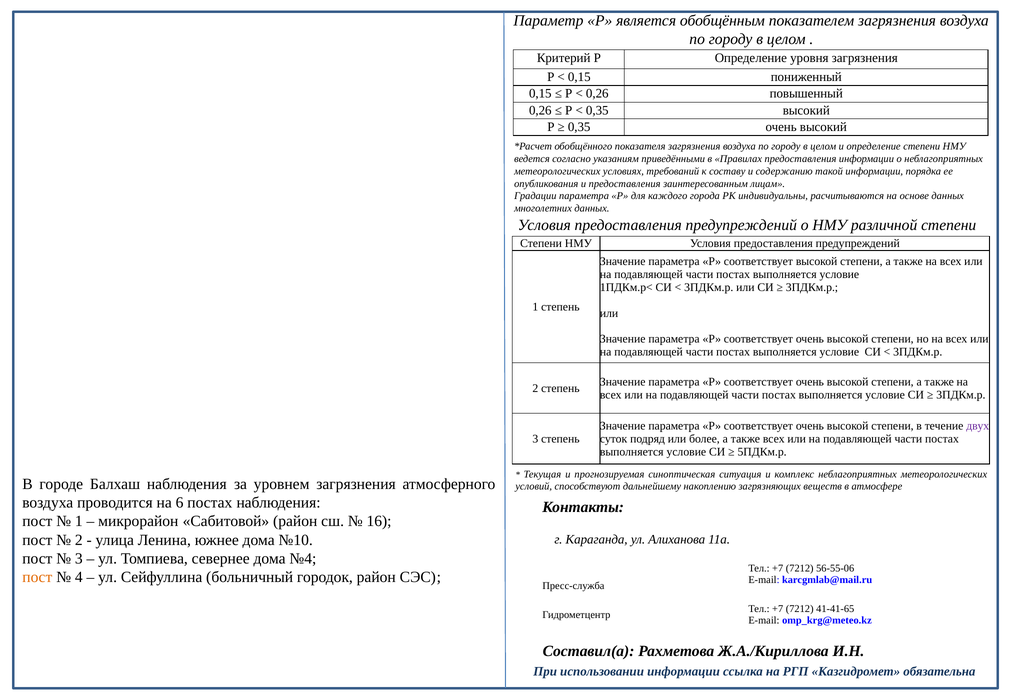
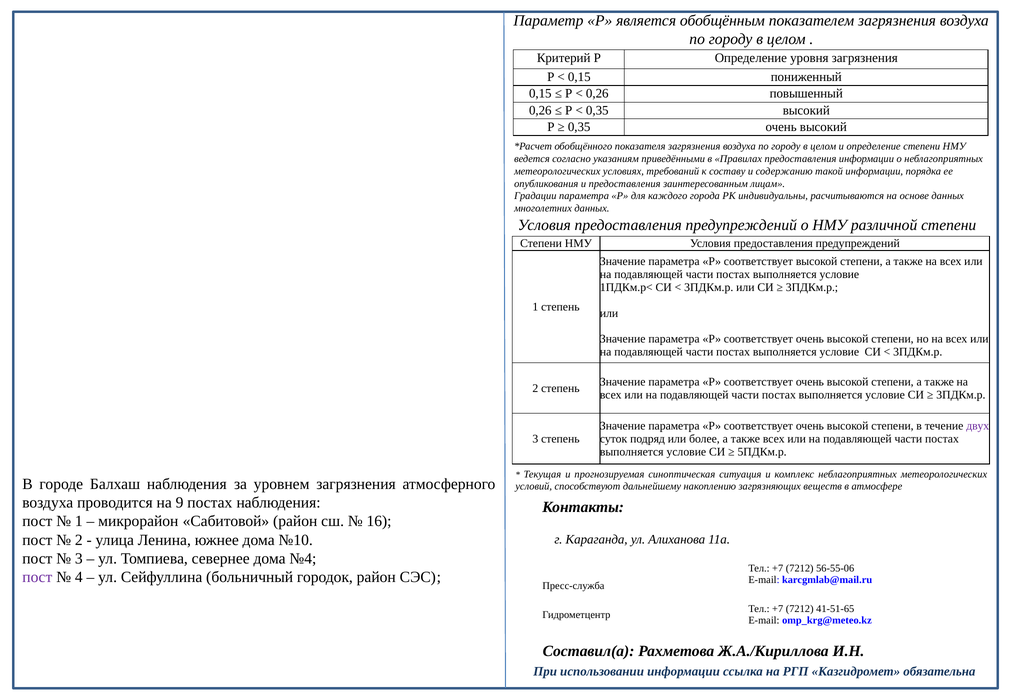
6: 6 -> 9
пост at (37, 577) colour: orange -> purple
41-41-65: 41-41-65 -> 41-51-65
